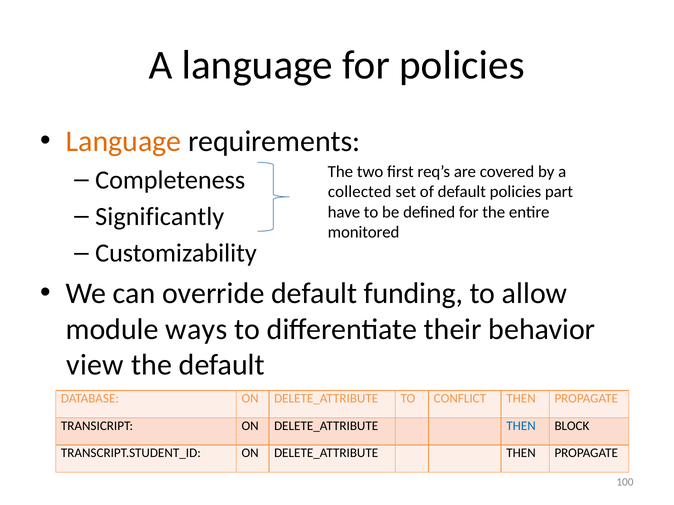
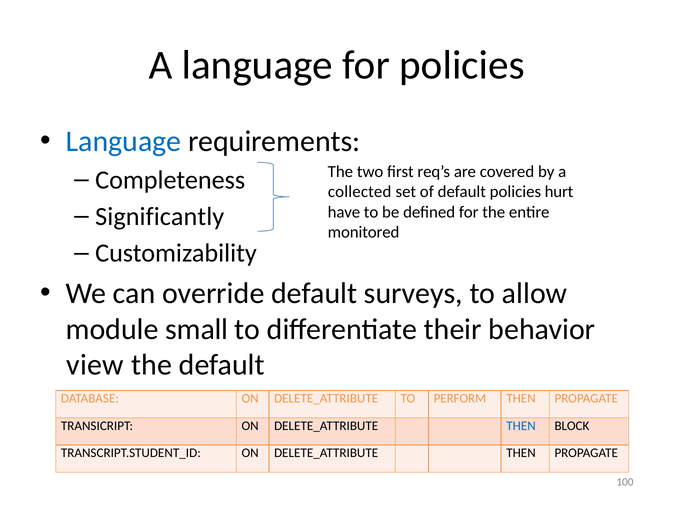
Language at (124, 141) colour: orange -> blue
part: part -> hurt
funding: funding -> surveys
ways: ways -> small
CONFLICT: CONFLICT -> PERFORM
